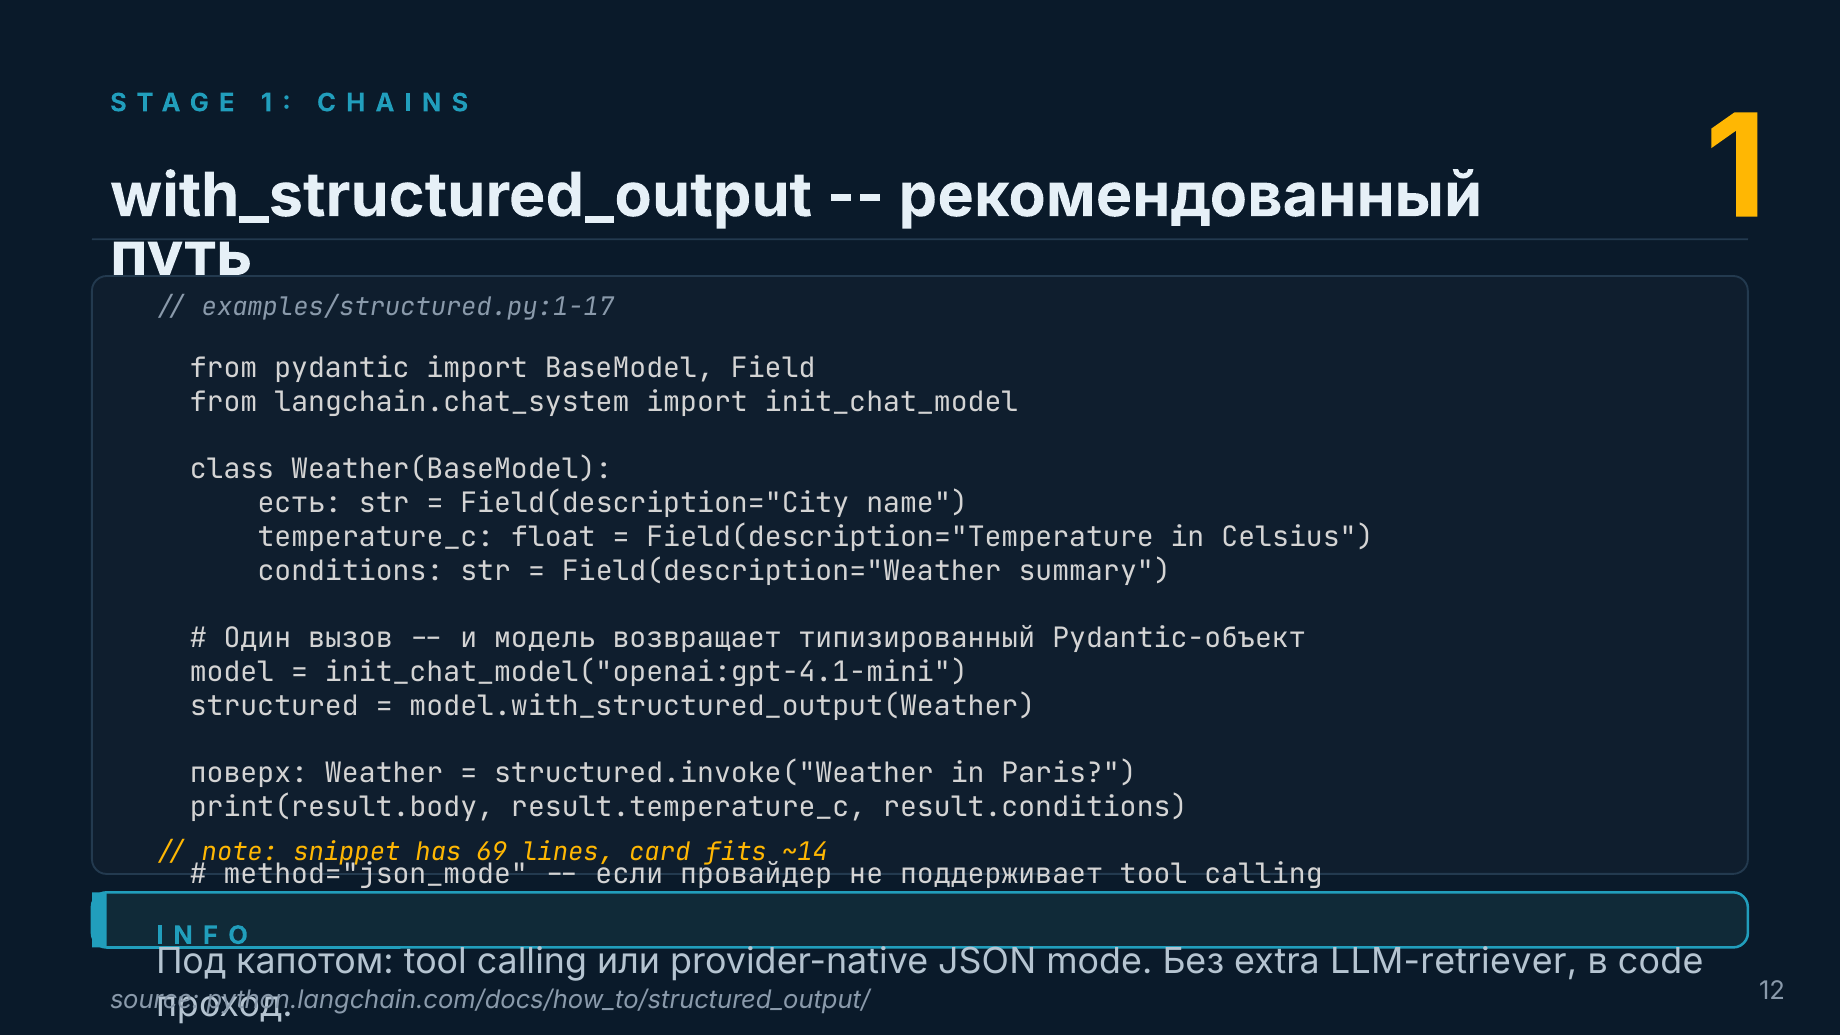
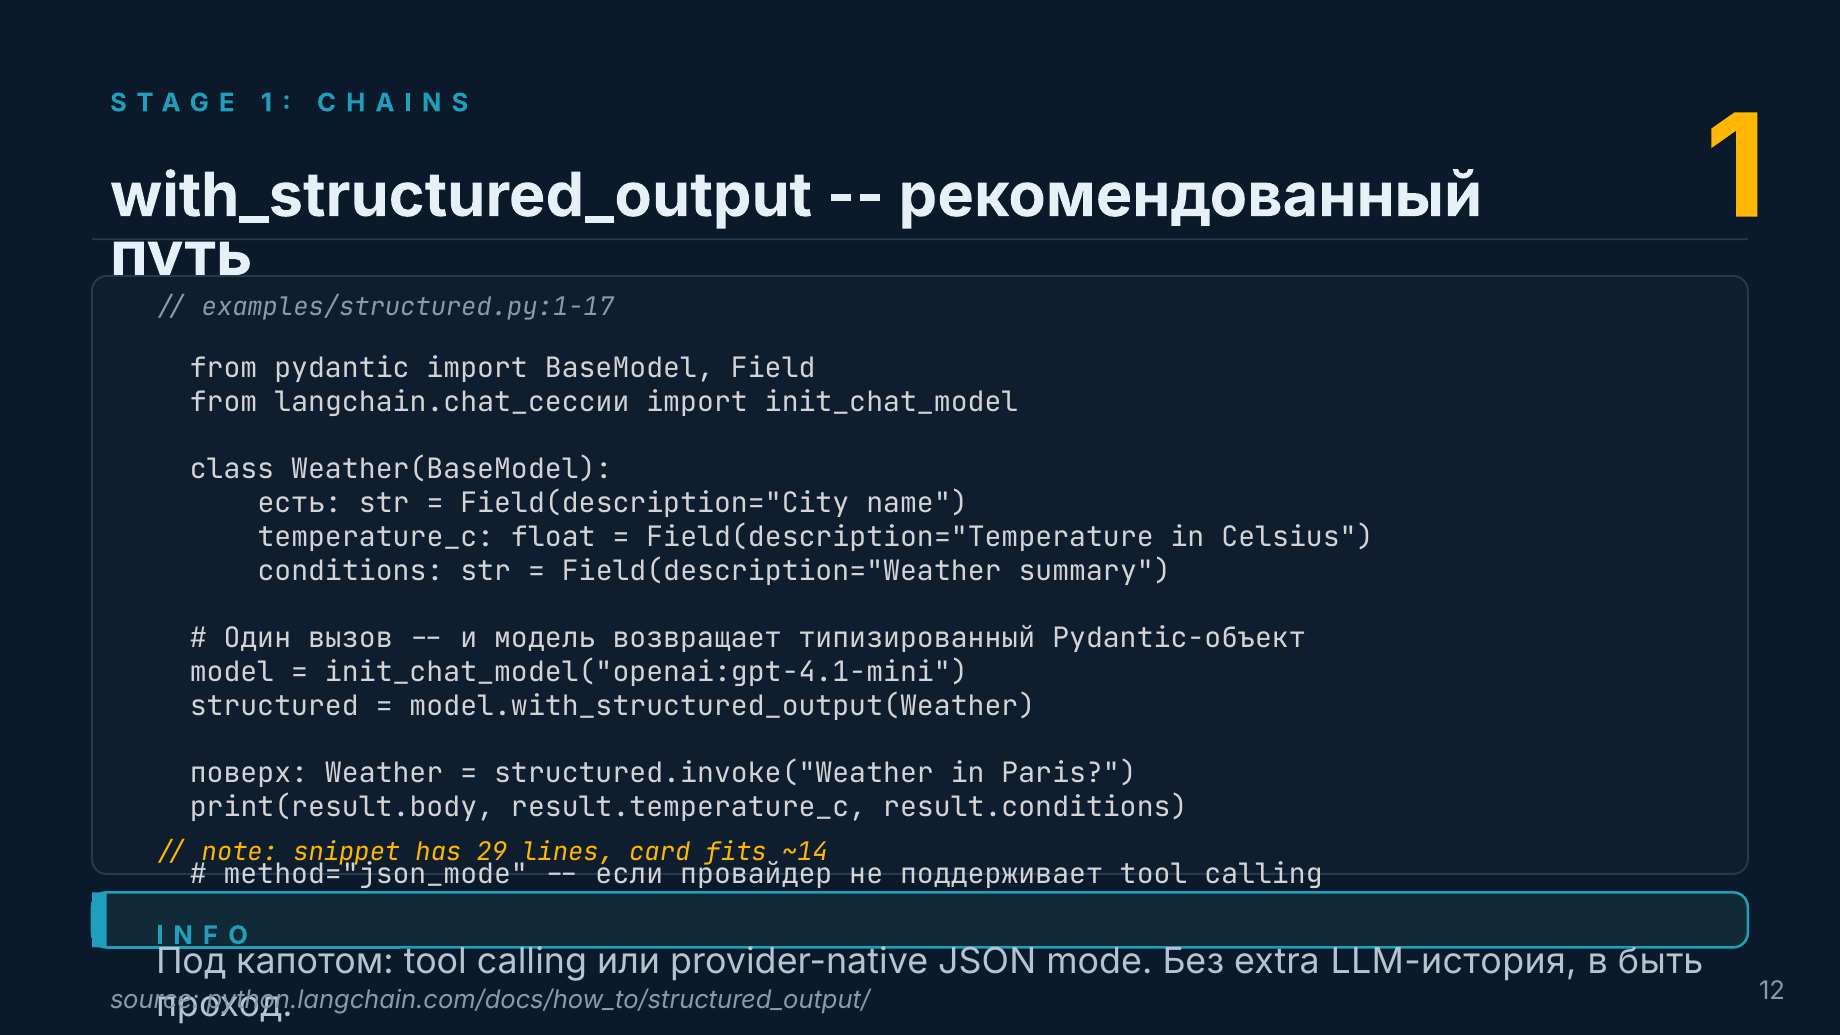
langchain.chat_system: langchain.chat_system -> langchain.chat_сессии
69: 69 -> 29
LLM-retriever: LLM-retriever -> LLM-история
code: code -> быть
